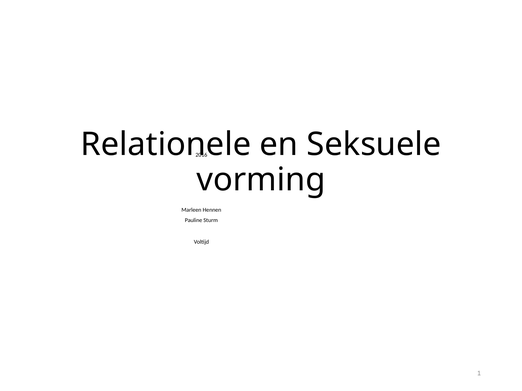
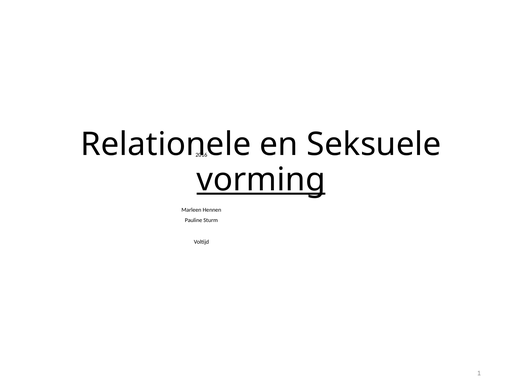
vorming underline: none -> present
